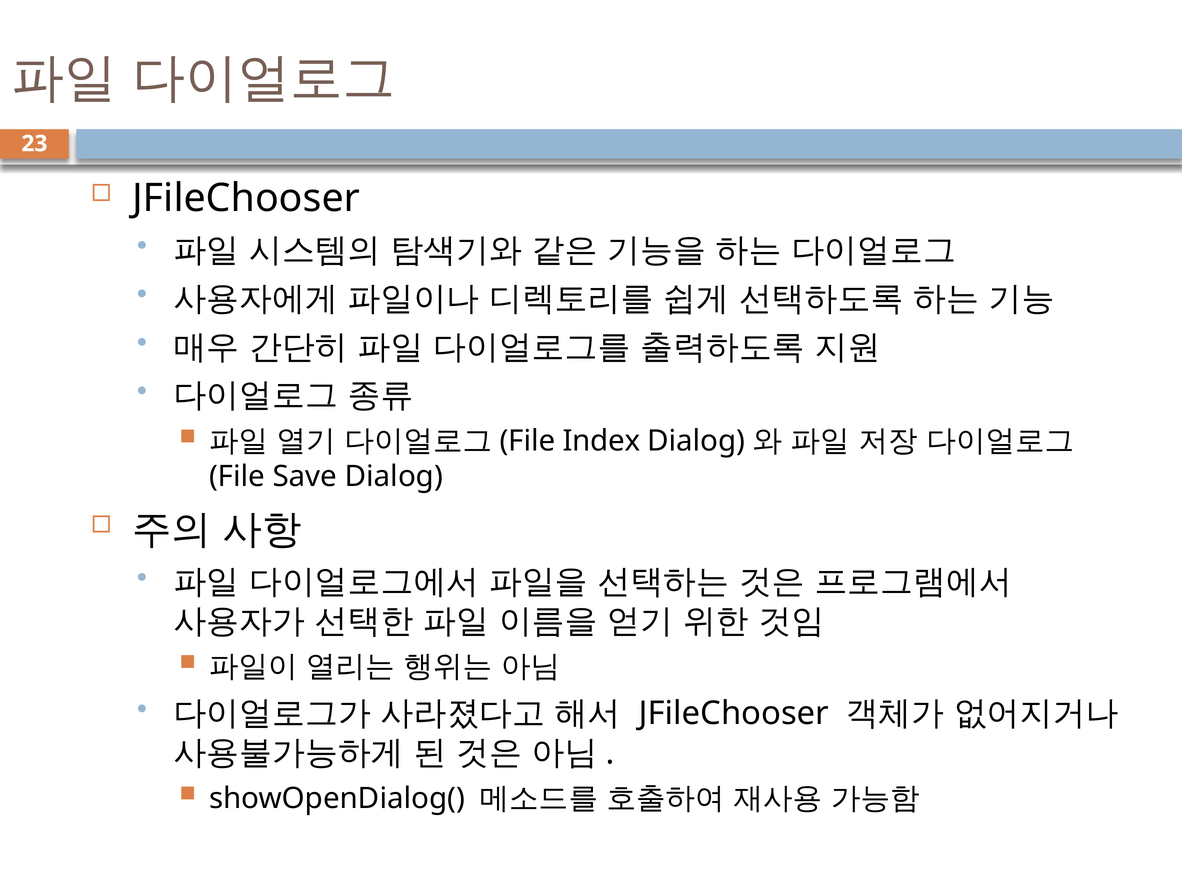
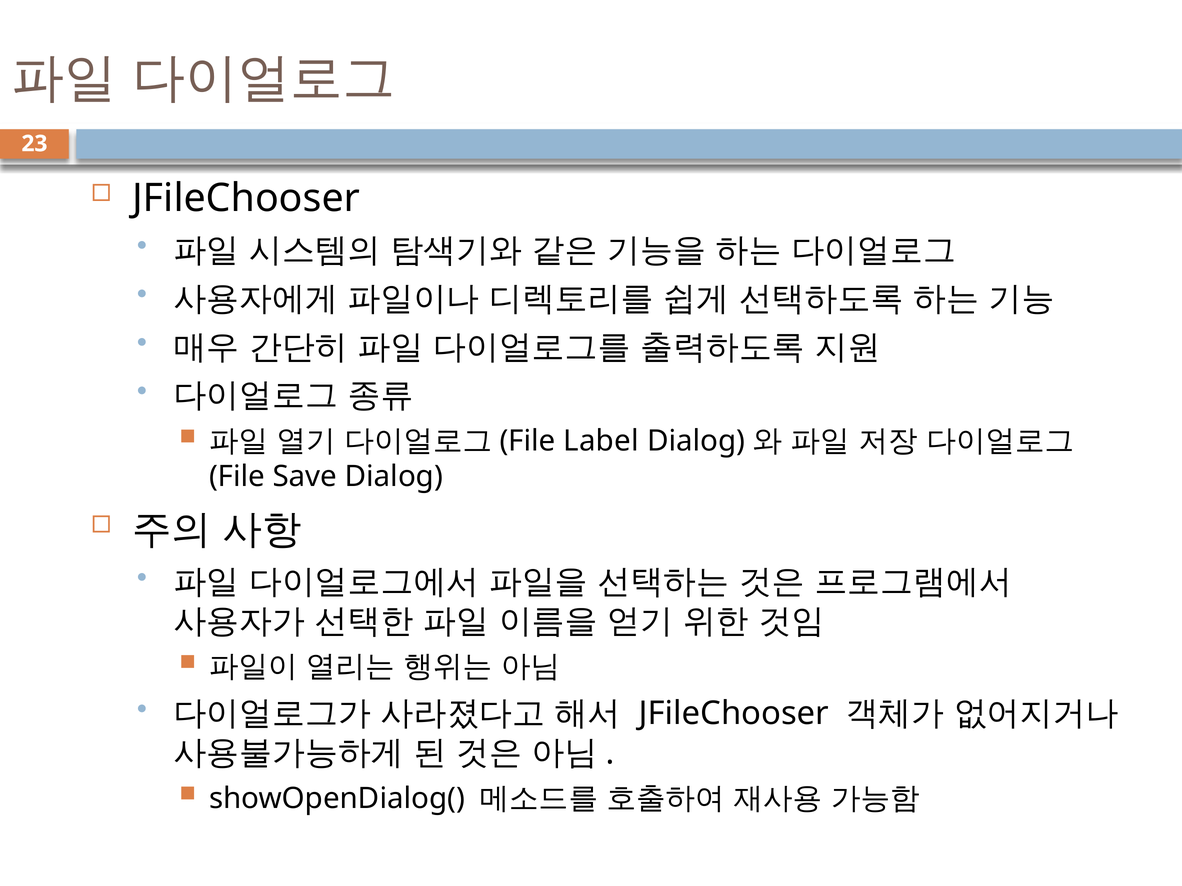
Index: Index -> Label
